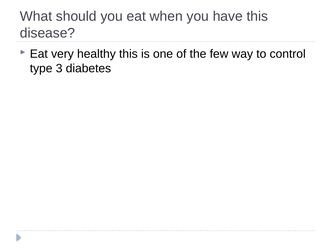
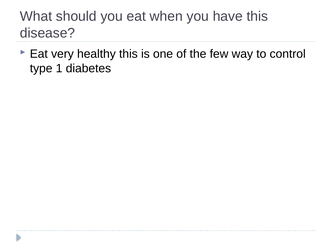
3: 3 -> 1
